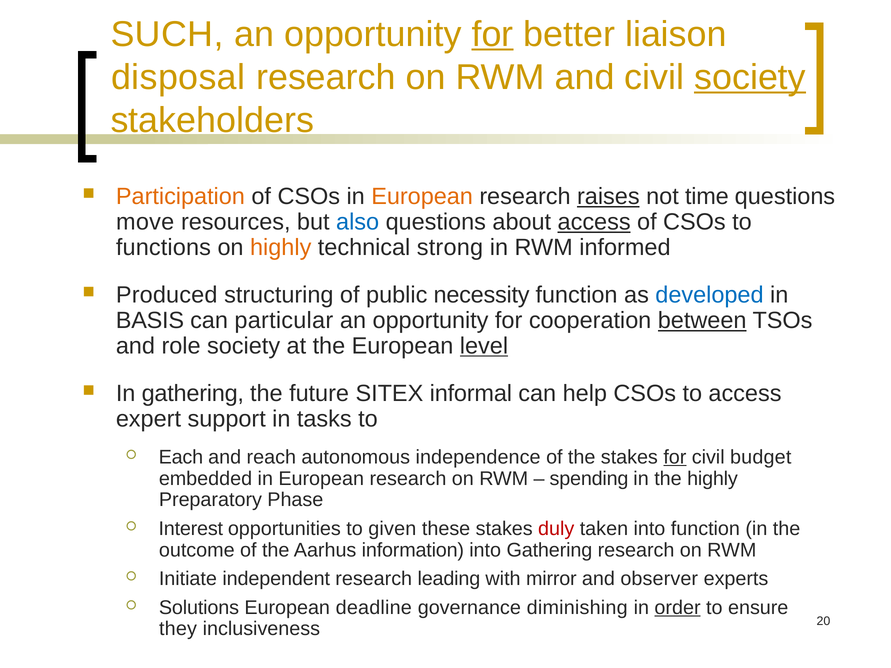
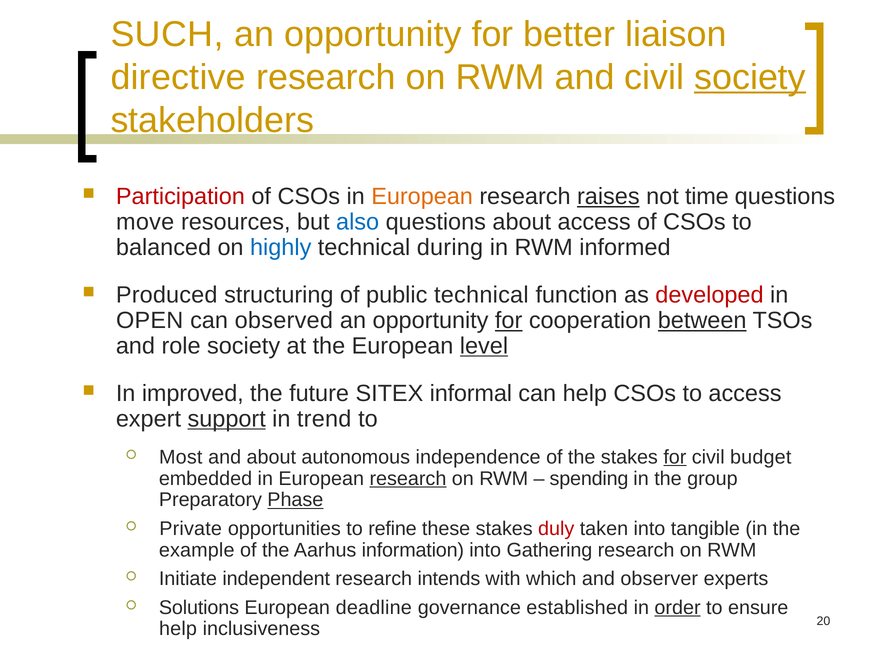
for at (492, 34) underline: present -> none
disposal: disposal -> directive
Participation colour: orange -> red
access at (594, 222) underline: present -> none
functions: functions -> balanced
highly at (281, 248) colour: orange -> blue
strong: strong -> during
public necessity: necessity -> technical
developed colour: blue -> red
BASIS: BASIS -> OPEN
particular: particular -> observed
for at (509, 321) underline: none -> present
In gathering: gathering -> improved
support underline: none -> present
tasks: tasks -> trend
Each: Each -> Most
and reach: reach -> about
research at (408, 479) underline: none -> present
the highly: highly -> group
Phase underline: none -> present
Interest: Interest -> Private
given: given -> refine
into function: function -> tangible
outcome: outcome -> example
leading: leading -> intends
mirror: mirror -> which
diminishing: diminishing -> established
they at (178, 629): they -> help
